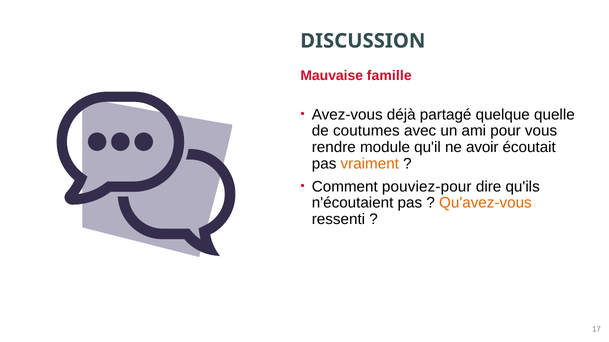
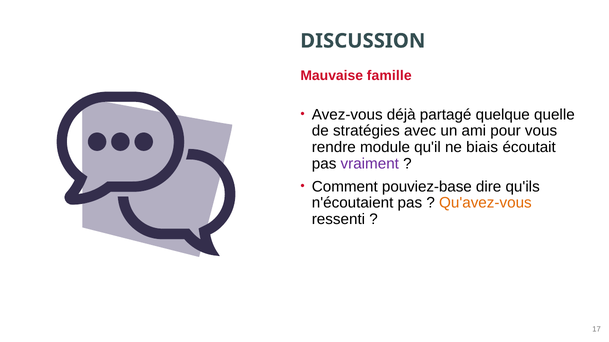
coutumes: coutumes -> stratégies
avoir: avoir -> biais
vraiment colour: orange -> purple
pouviez-pour: pouviez-pour -> pouviez-base
